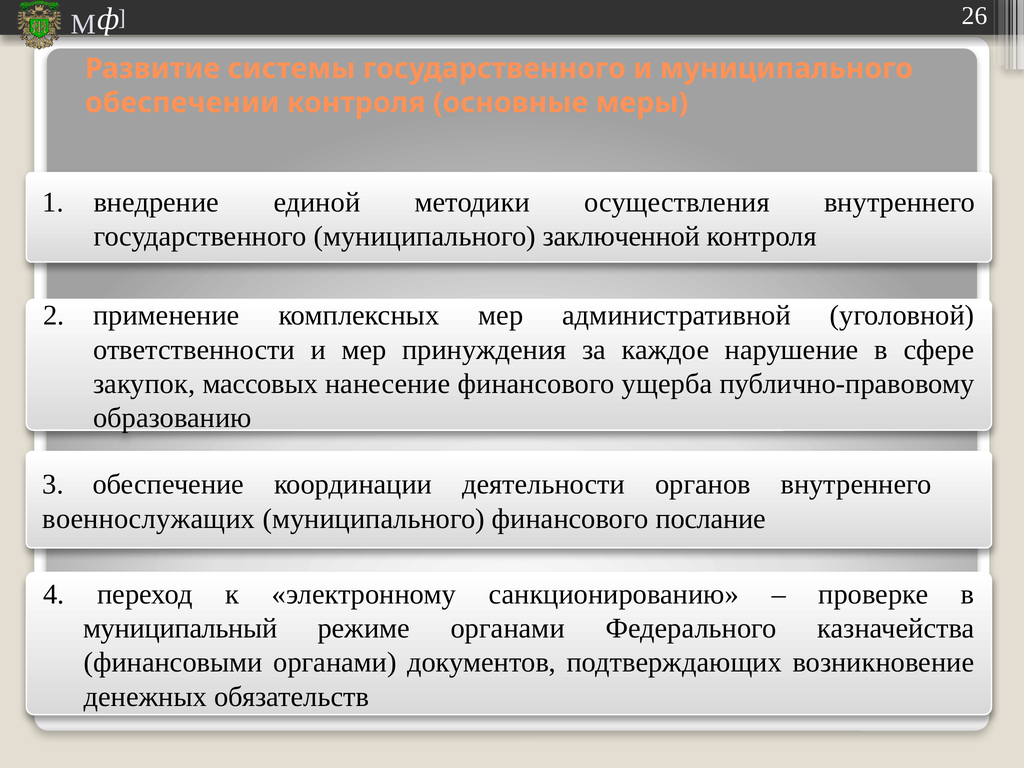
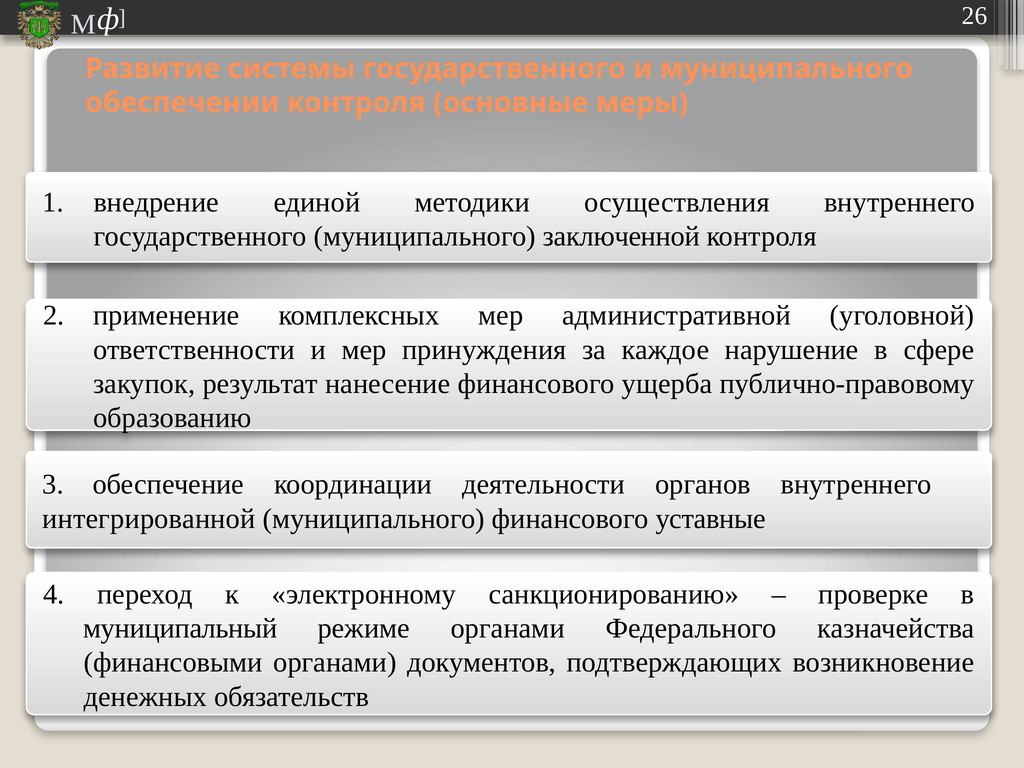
массовых: массовых -> результат
военнослужащих: военнослужащих -> интегрированной
послание: послание -> уставные
